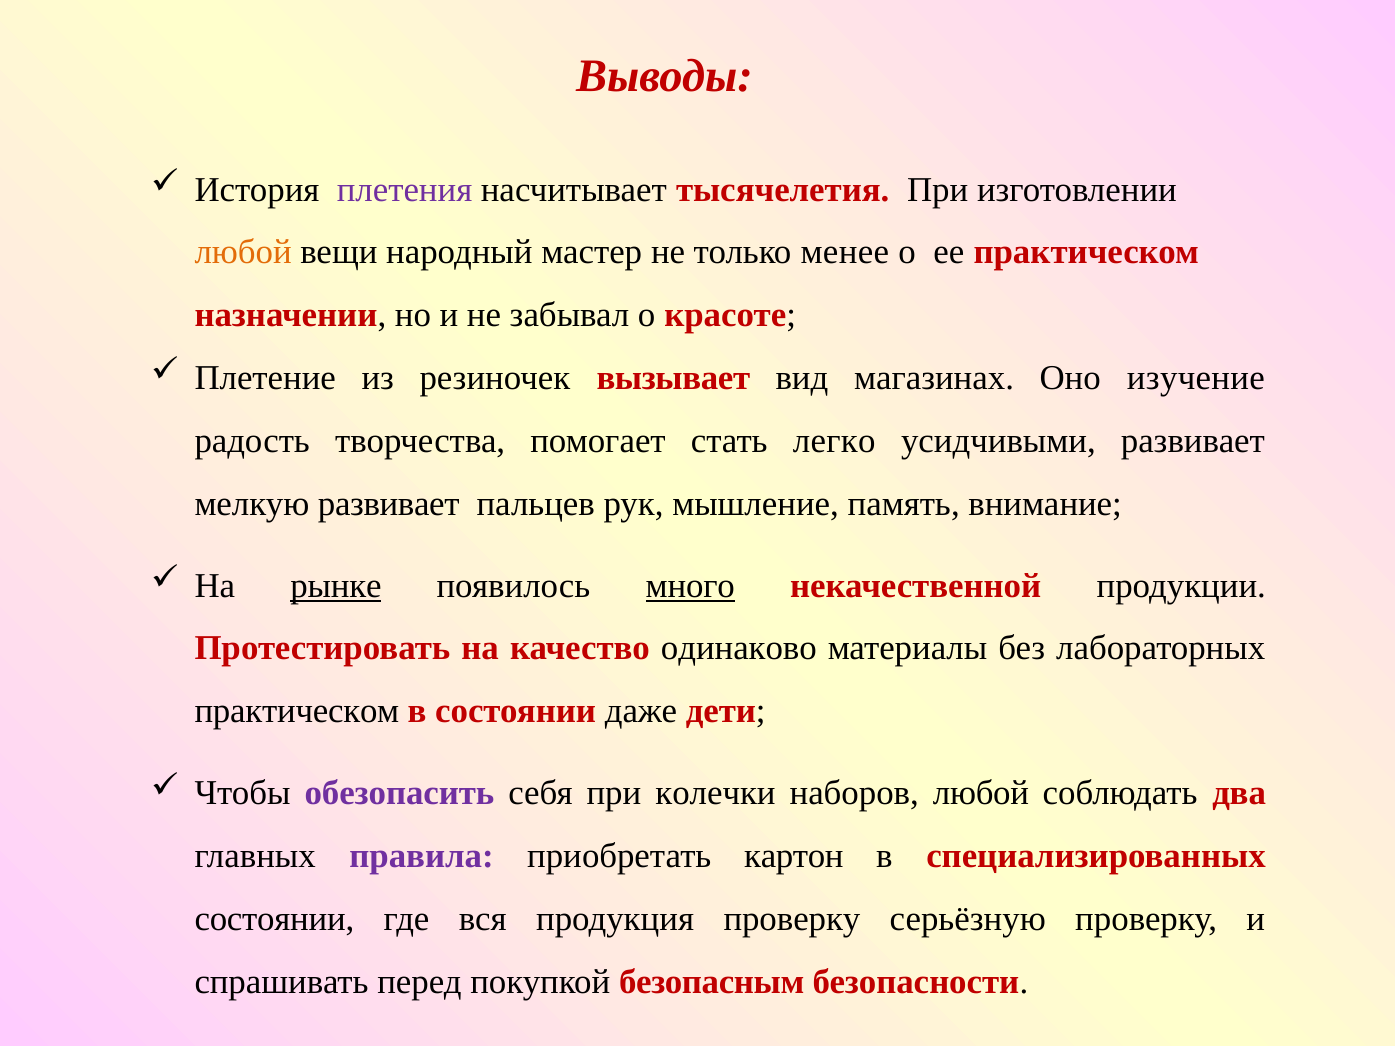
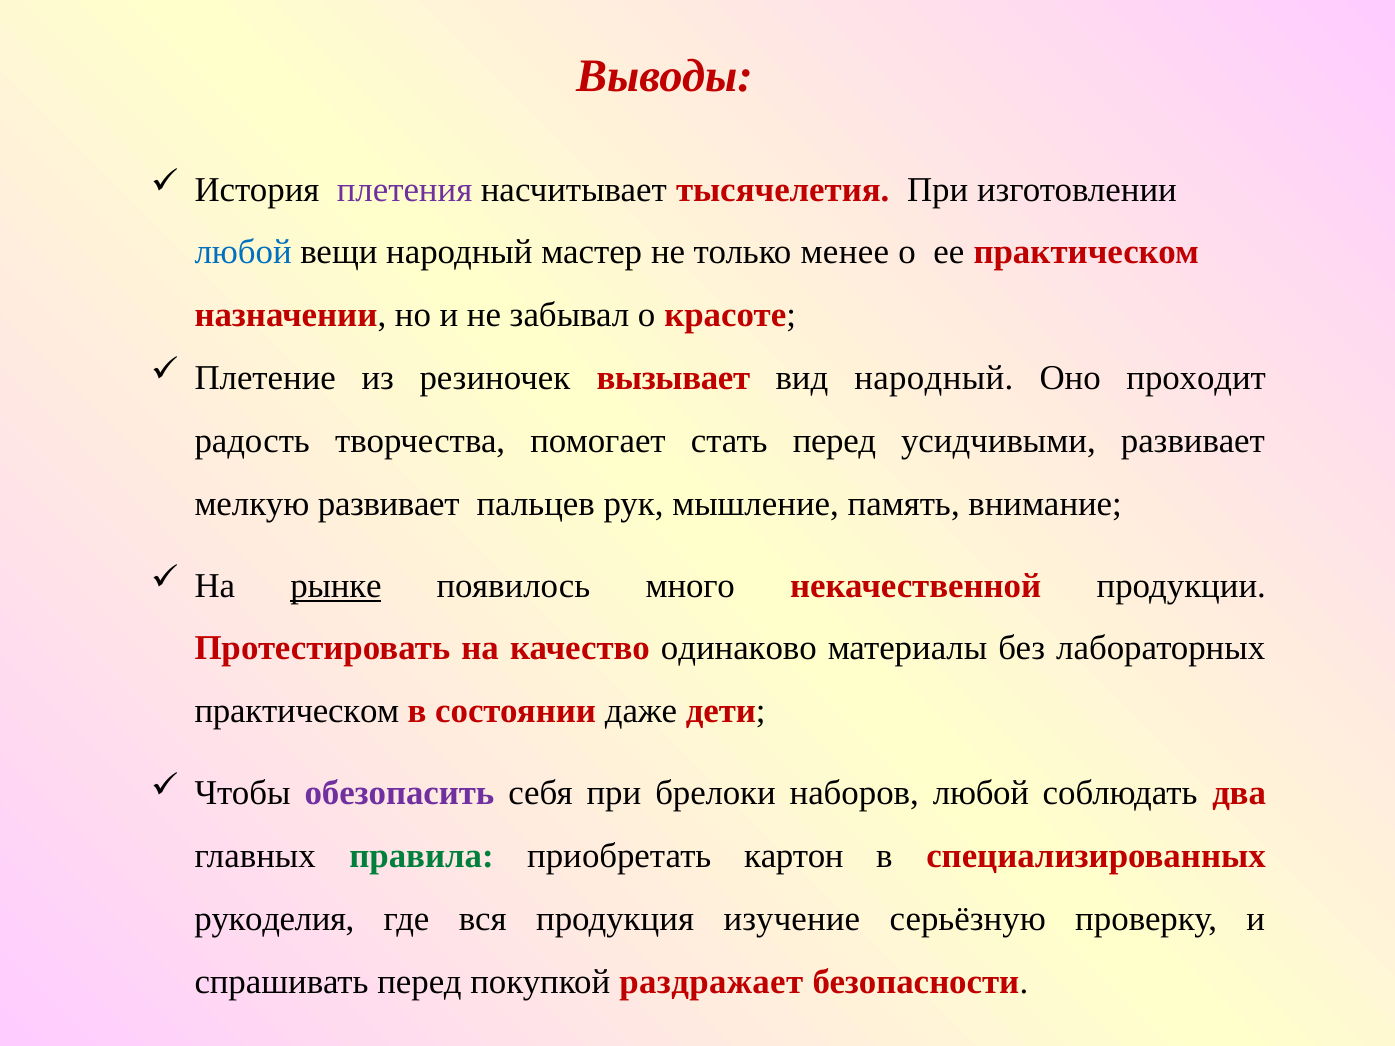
любой at (243, 253) colour: orange -> blue
вид магазинах: магазинах -> народный
изучение: изучение -> проходит
стать легко: легко -> перед
много underline: present -> none
колечки: колечки -> брелоки
правила colour: purple -> green
состоянии at (274, 919): состоянии -> рукоделия
продукция проверку: проверку -> изучение
безопасным: безопасным -> раздражает
